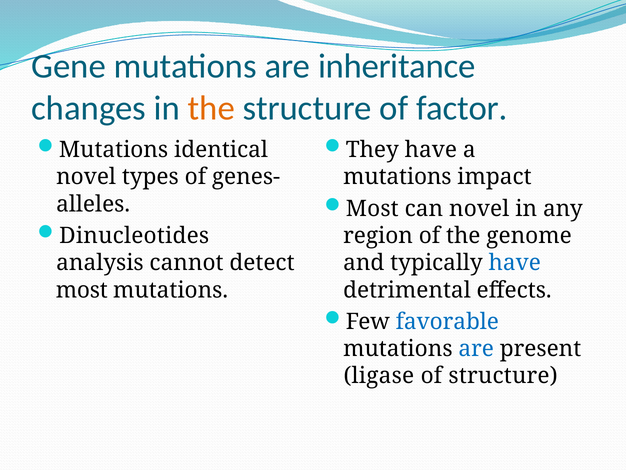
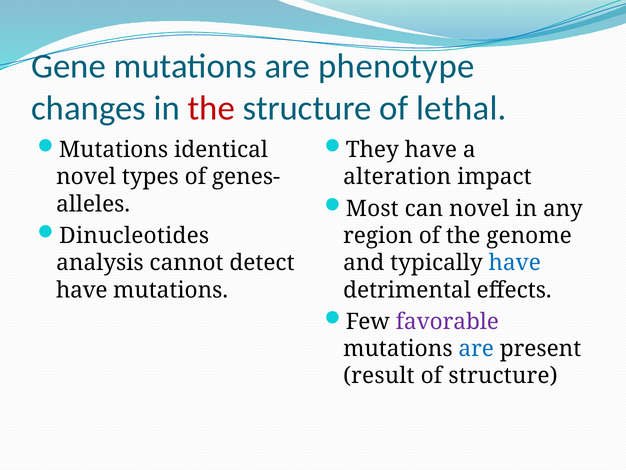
inheritance: inheritance -> phenotype
the at (211, 108) colour: orange -> red
factor: factor -> lethal
mutations at (397, 177): mutations -> alteration
most at (82, 290): most -> have
favorable colour: blue -> purple
ligase: ligase -> result
